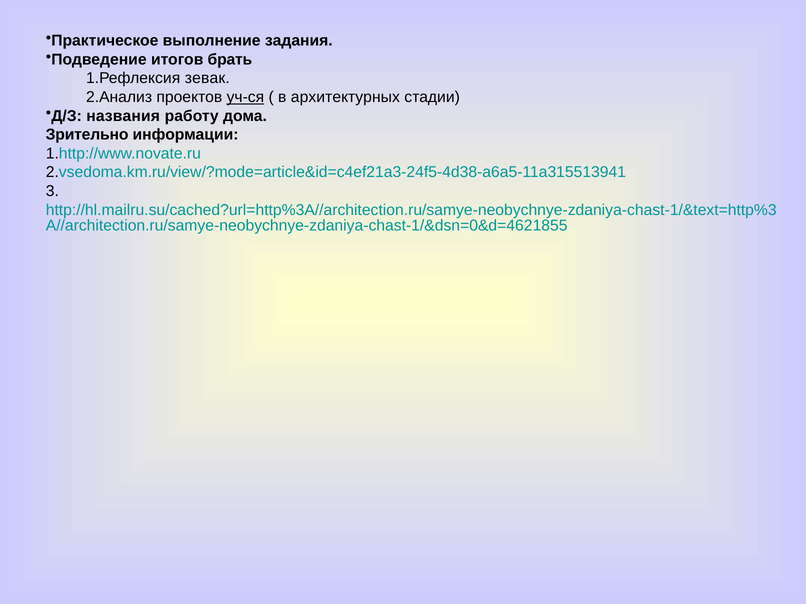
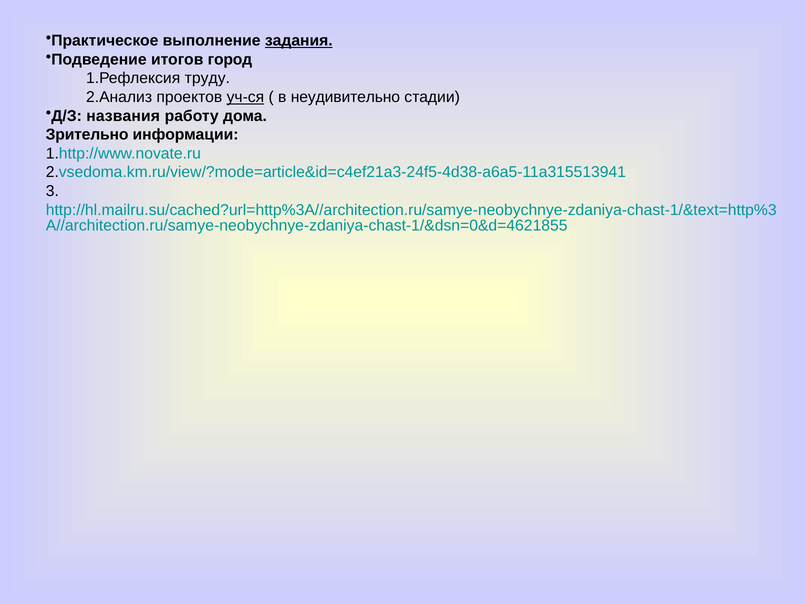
задания underline: none -> present
брать: брать -> город
зевак: зевак -> труду
архитектурных: архитектурных -> неудивительно
